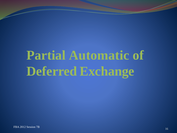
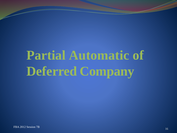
Exchange: Exchange -> Company
